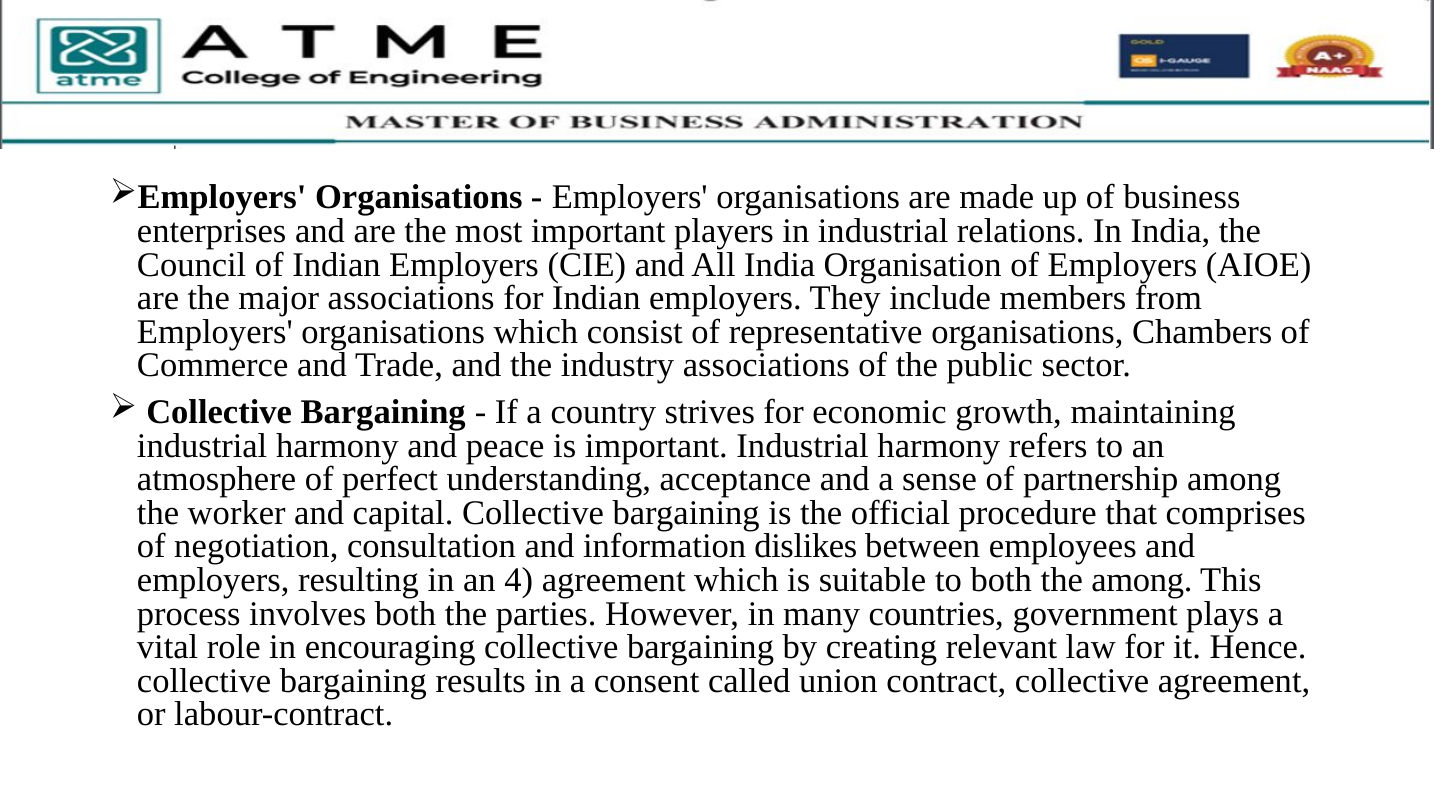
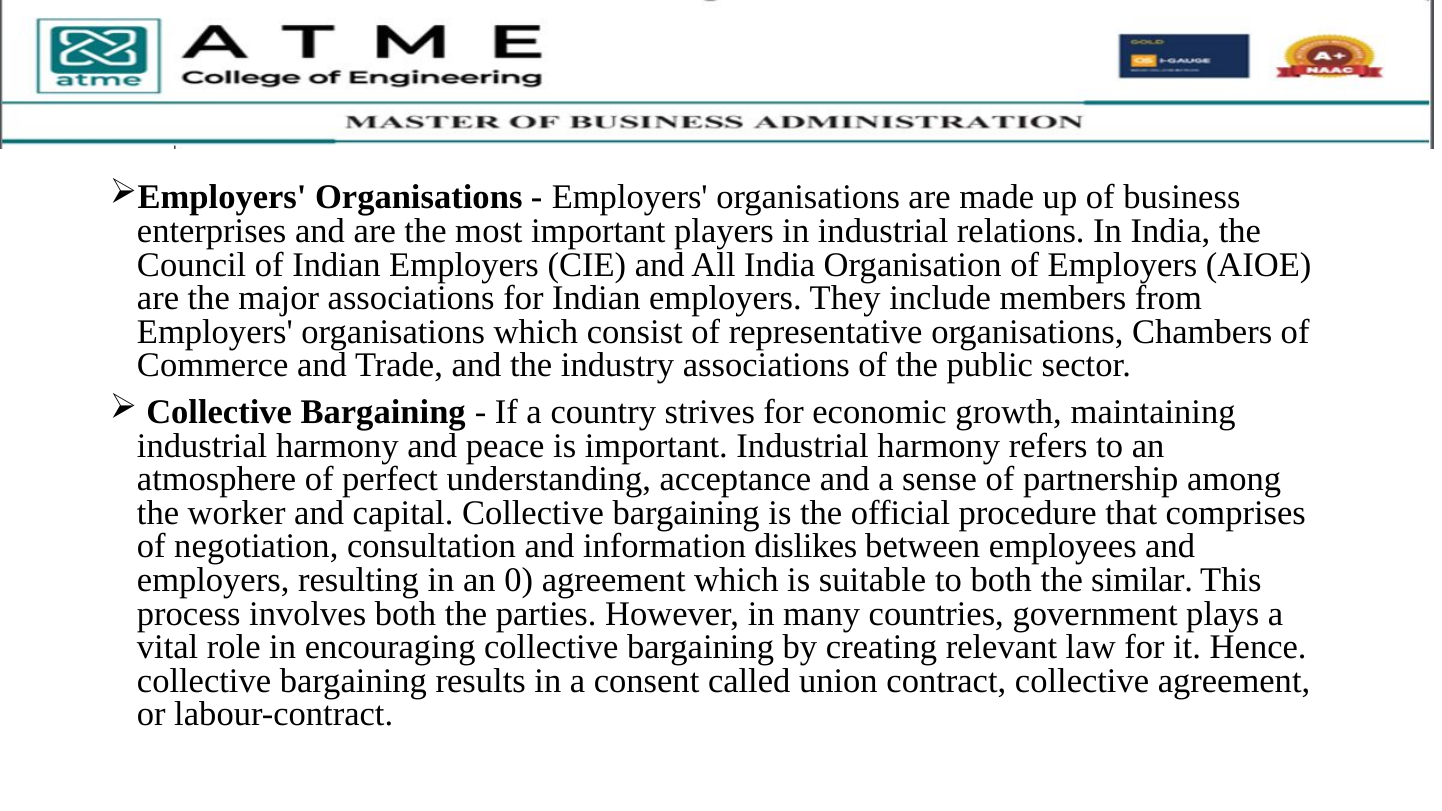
4: 4 -> 0
the among: among -> similar
